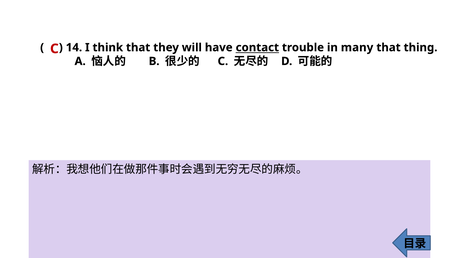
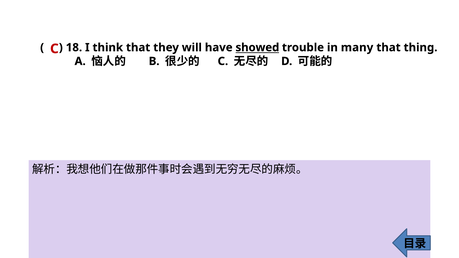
14: 14 -> 18
contact: contact -> showed
